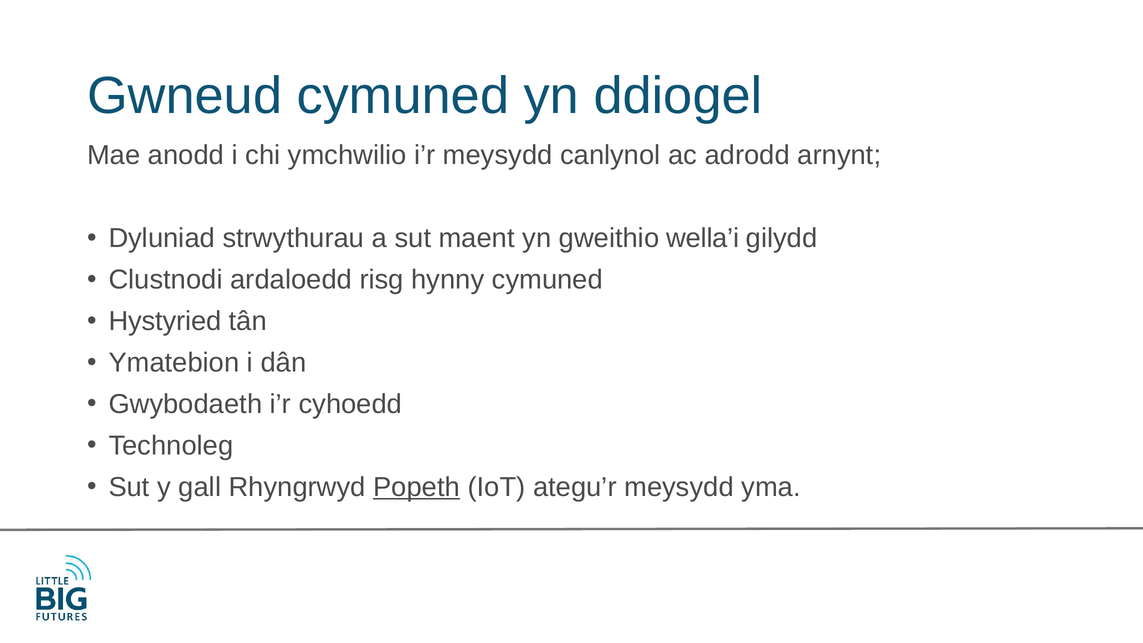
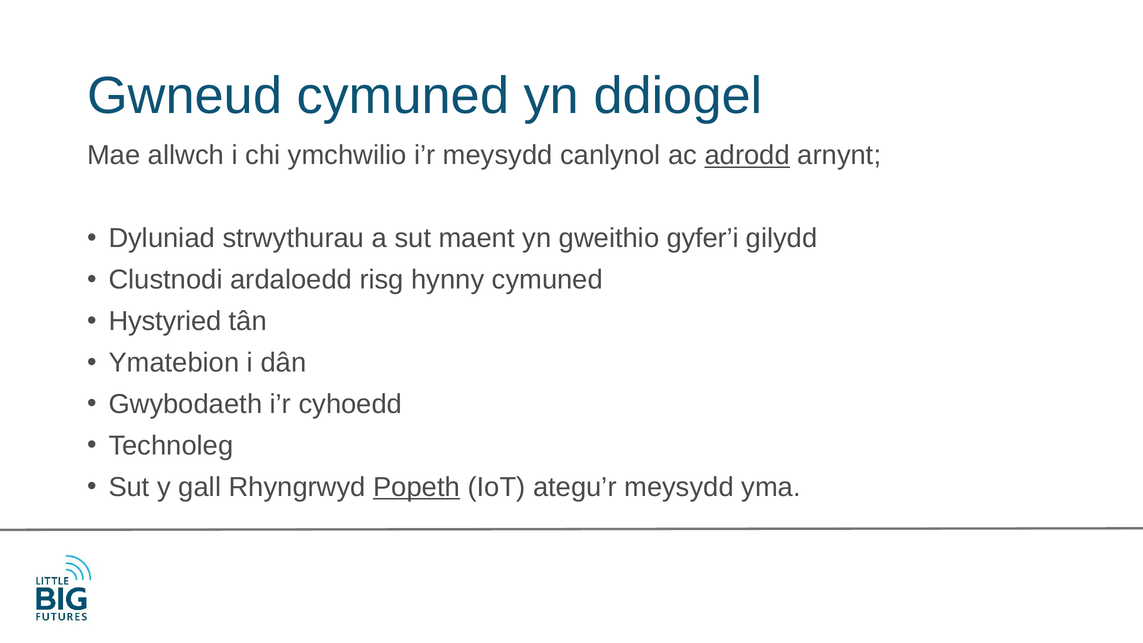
anodd: anodd -> allwch
adrodd underline: none -> present
wella’i: wella’i -> gyfer’i
